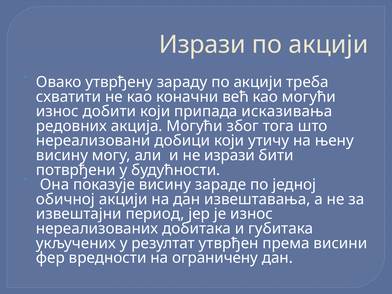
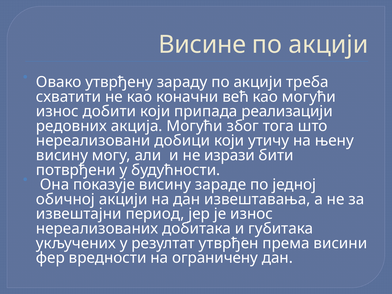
Изрази at (202, 45): Изрази -> Висине
исказивања: исказивања -> реализацији
